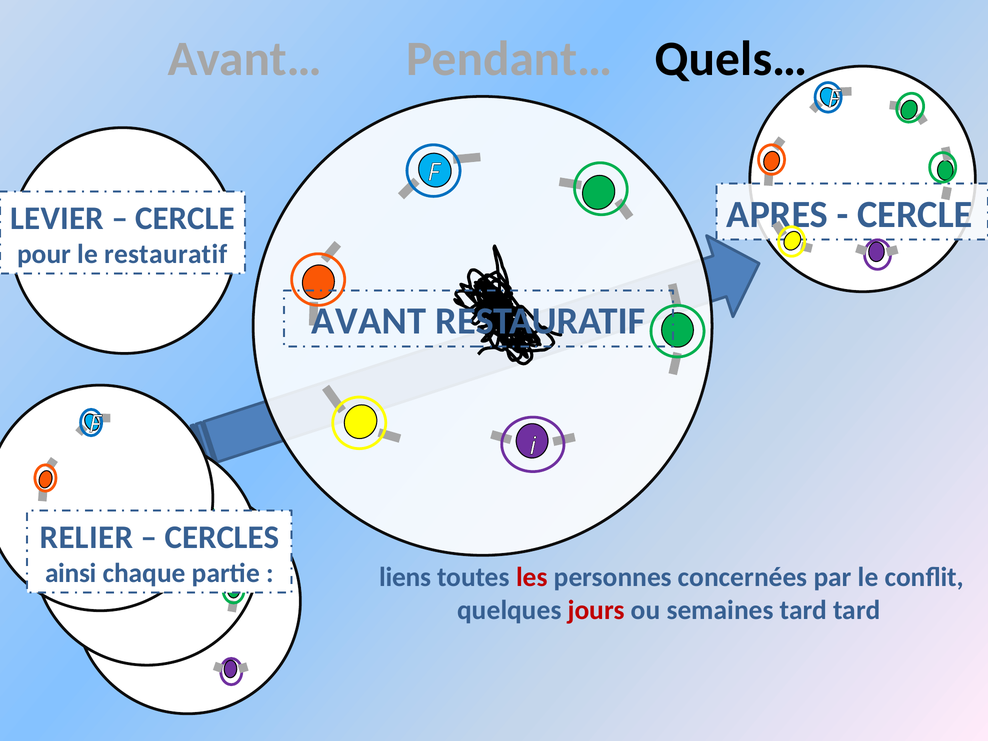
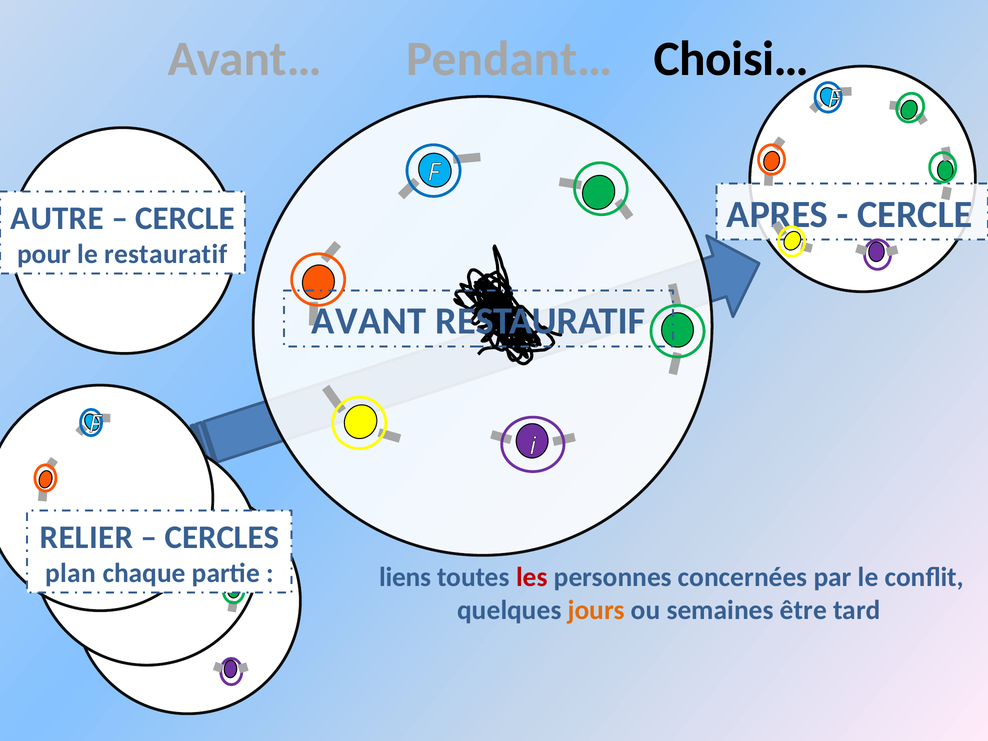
Quels…: Quels… -> Choisi…
LEVIER: LEVIER -> AUTRE
ainsi: ainsi -> plan
jours colour: red -> orange
semaines tard: tard -> être
